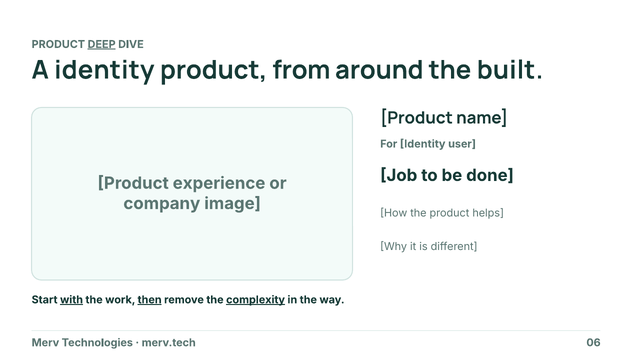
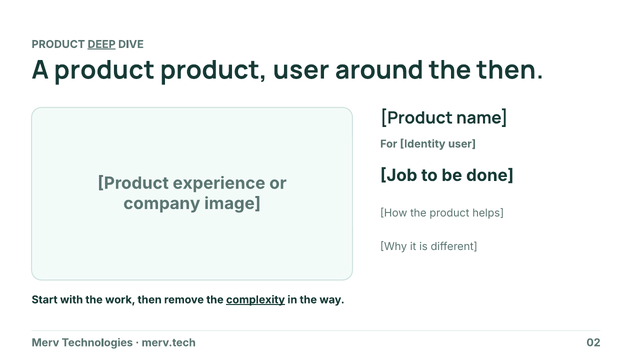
A identity: identity -> product
product from: from -> user
the built: built -> then
with underline: present -> none
then at (150, 300) underline: present -> none
06: 06 -> 02
